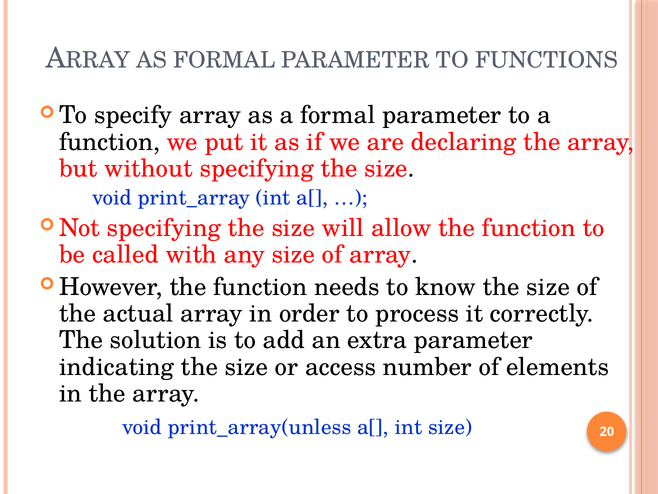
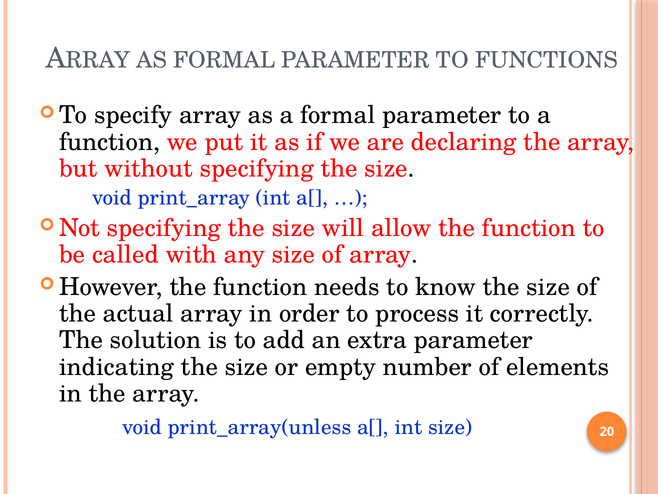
access: access -> empty
